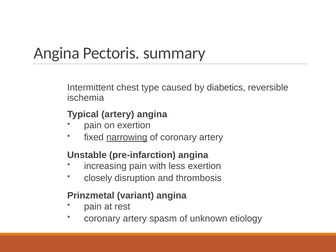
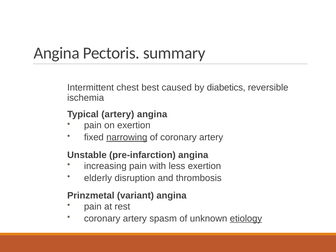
type: type -> best
closely: closely -> elderly
etiology underline: none -> present
